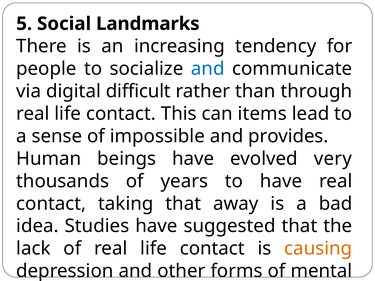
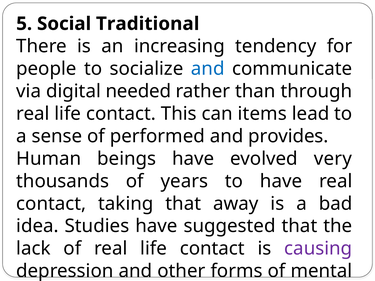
Landmarks: Landmarks -> Traditional
difficult: difficult -> needed
impossible: impossible -> performed
causing colour: orange -> purple
